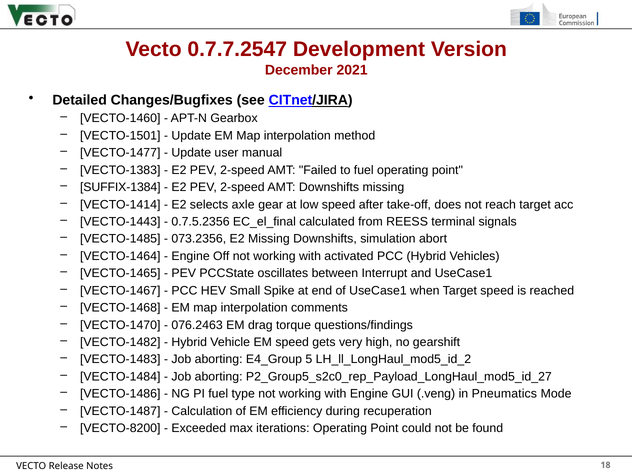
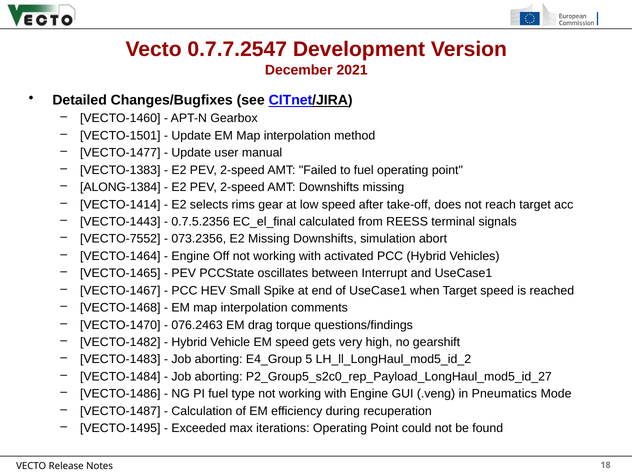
SUFFIX-1384: SUFFIX-1384 -> ALONG-1384
axle: axle -> rims
VECTO-1485: VECTO-1485 -> VECTO-7552
VECTO-8200: VECTO-8200 -> VECTO-1495
